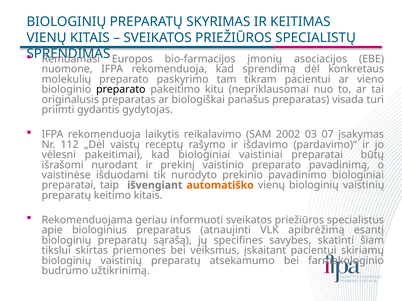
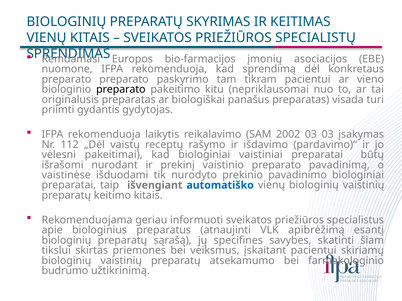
molekulių at (66, 79): molekulių -> preparato
03 07: 07 -> 03
automatiško colour: orange -> blue
